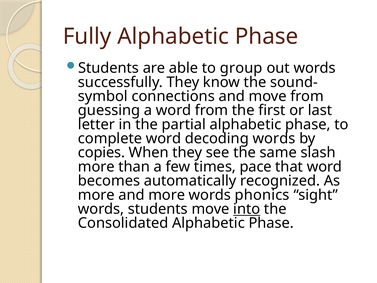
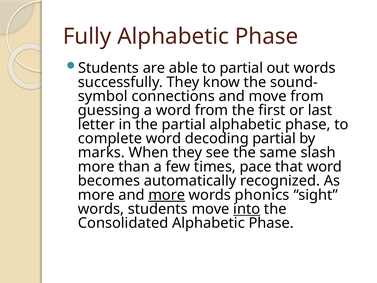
to group: group -> partial
decoding words: words -> partial
copies: copies -> marks
more at (167, 195) underline: none -> present
